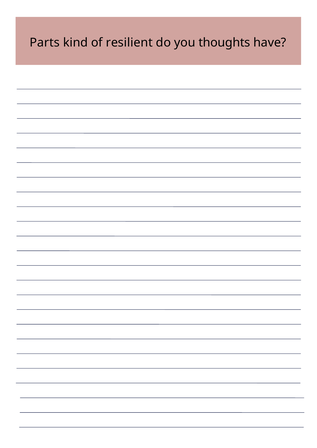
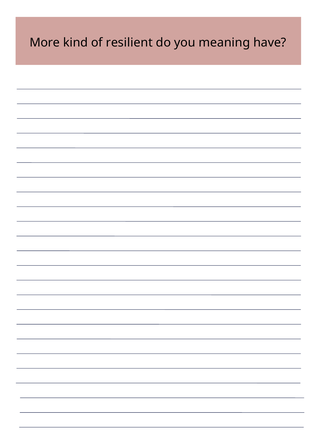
Parts: Parts -> More
thoughts: thoughts -> meaning
